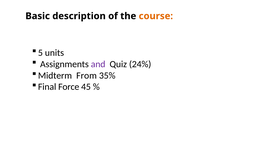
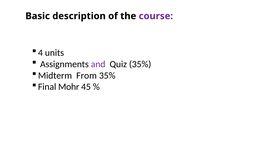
course colour: orange -> purple
5: 5 -> 4
Quiz 24%: 24% -> 35%
Force: Force -> Mohr
